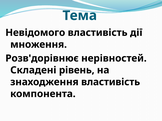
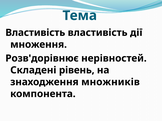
Невідомого at (35, 33): Невідомого -> Властивість
знаходження властивість: властивість -> множників
